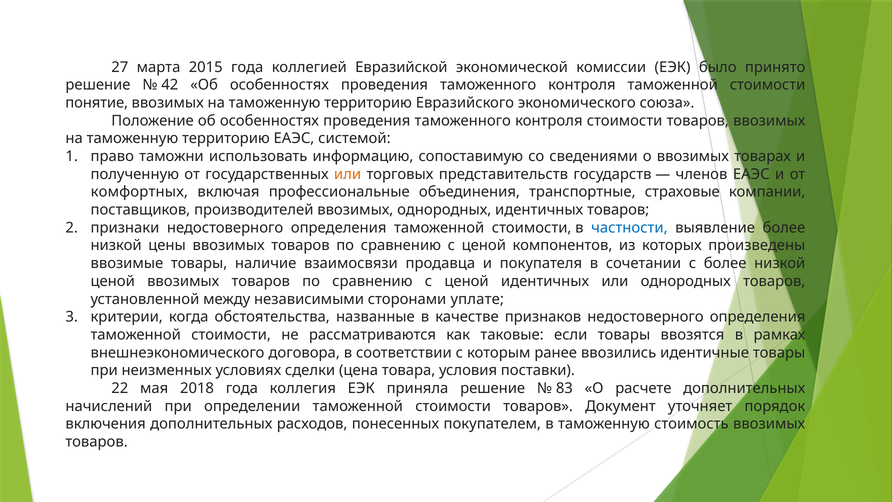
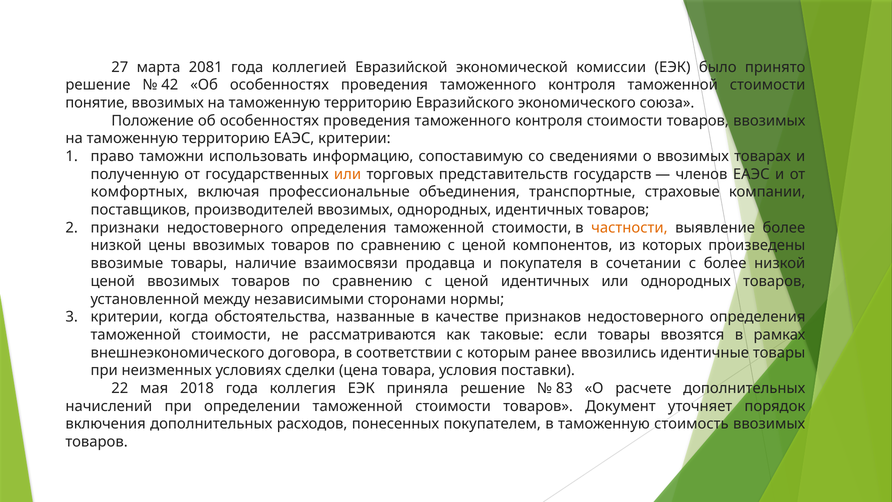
2015: 2015 -> 2081
ЕАЭС системой: системой -> критерии
частности colour: blue -> orange
уплате: уплате -> нормы
